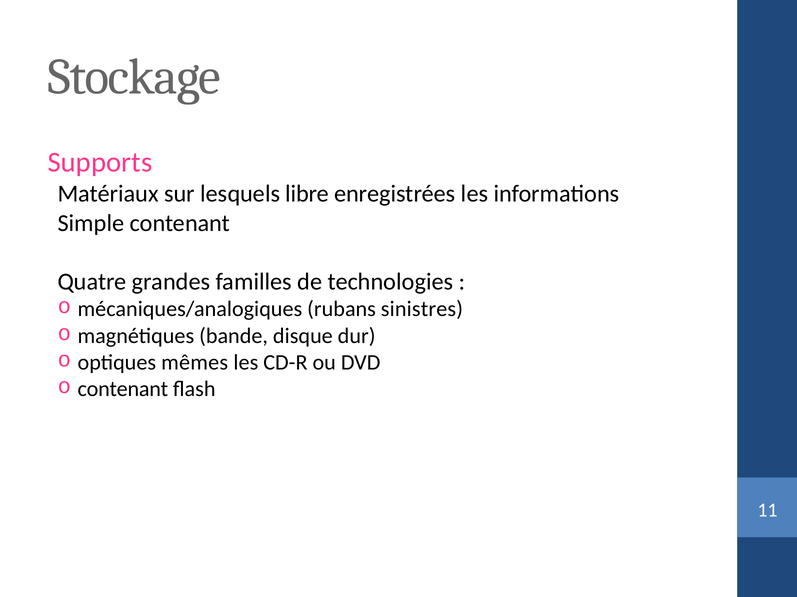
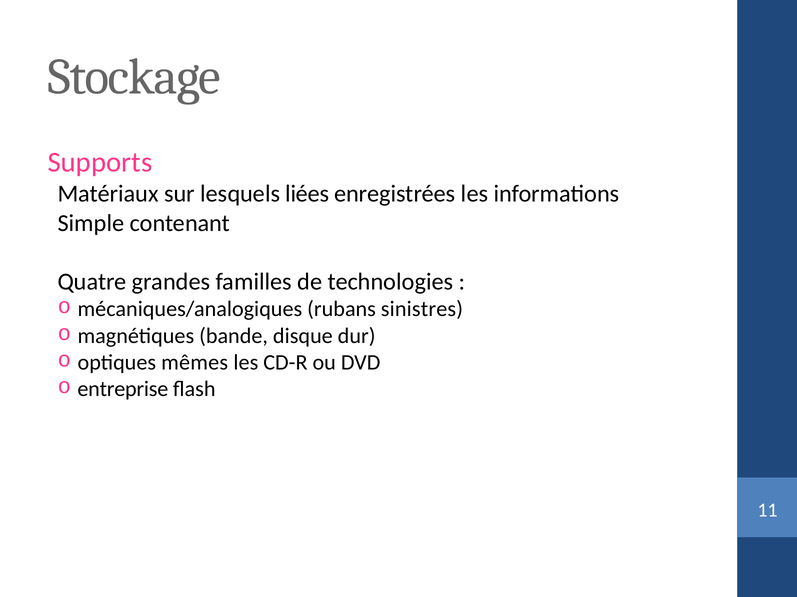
libre: libre -> liées
contenant at (123, 389): contenant -> entreprise
